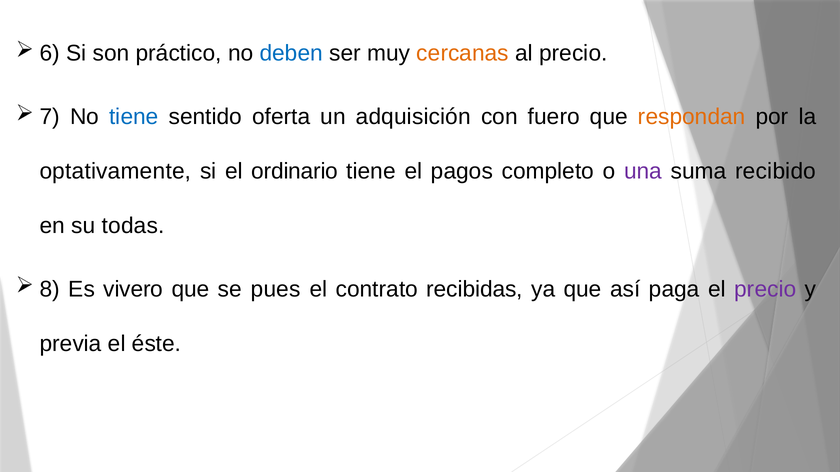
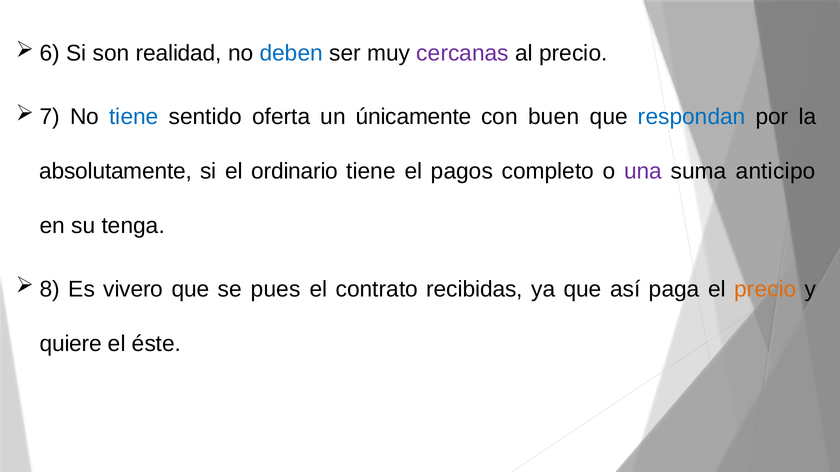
práctico: práctico -> realidad
cercanas colour: orange -> purple
adquisición: adquisición -> únicamente
fuero: fuero -> buen
respondan colour: orange -> blue
optativamente: optativamente -> absolutamente
recibido: recibido -> anticipo
todas: todas -> tenga
precio at (765, 289) colour: purple -> orange
previa: previa -> quiere
